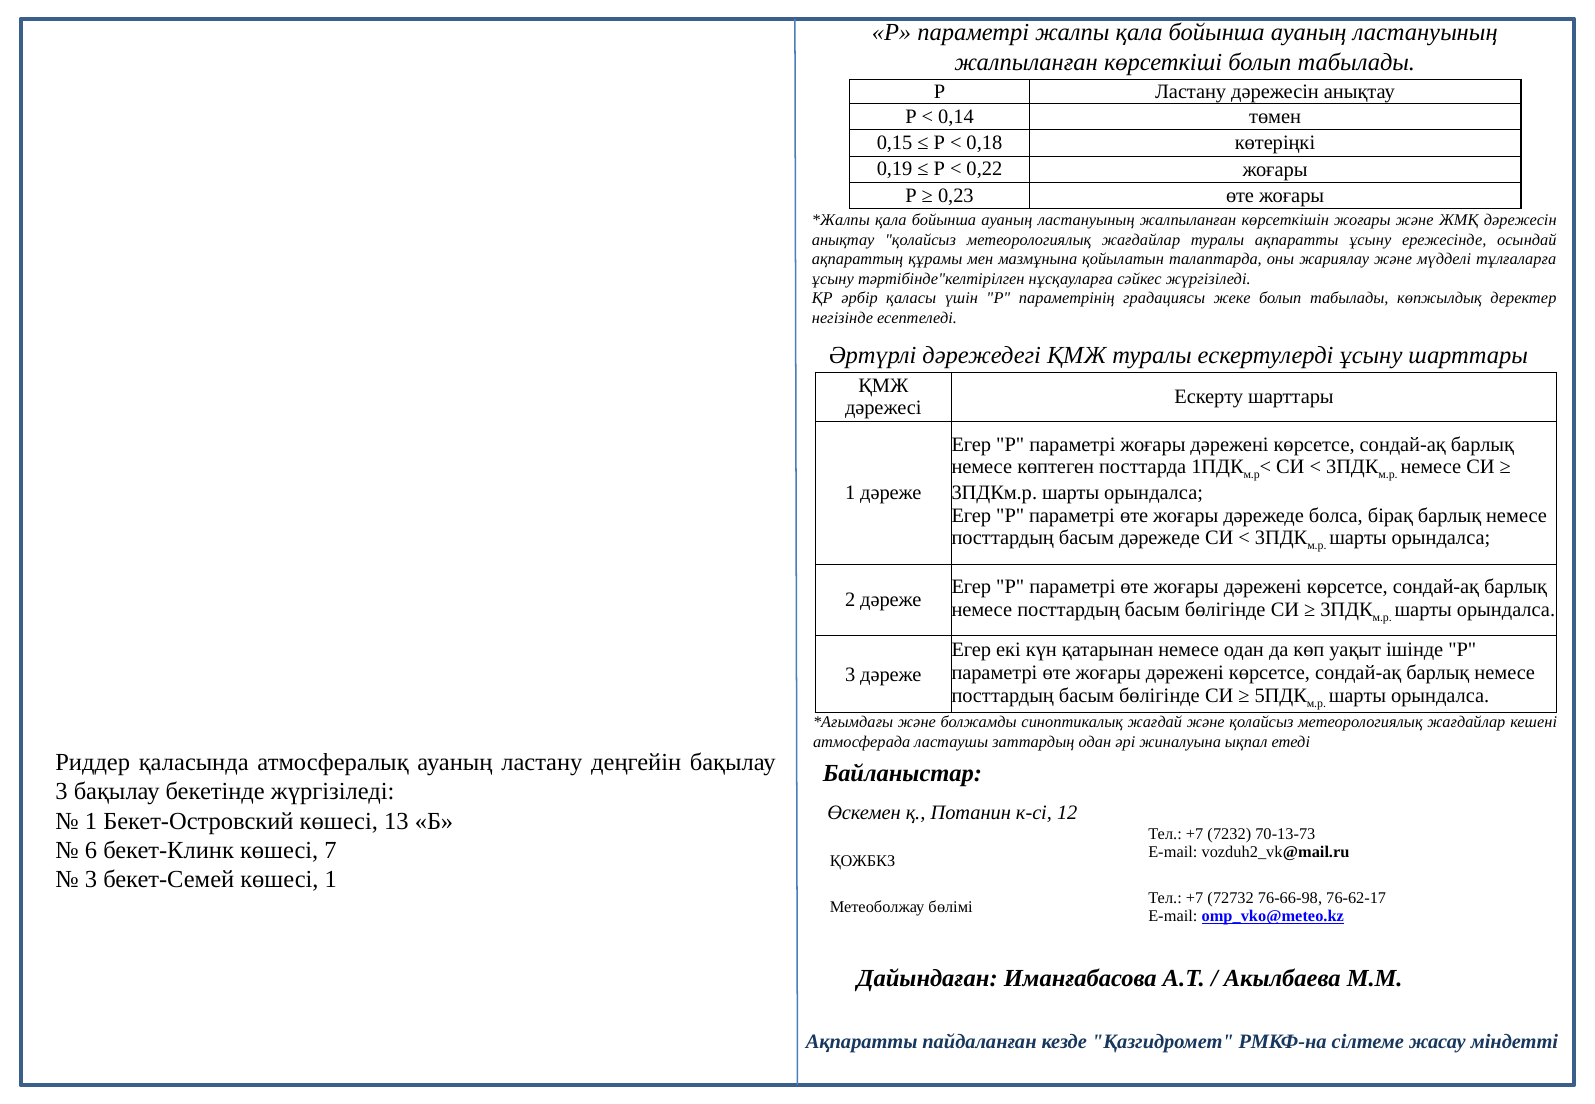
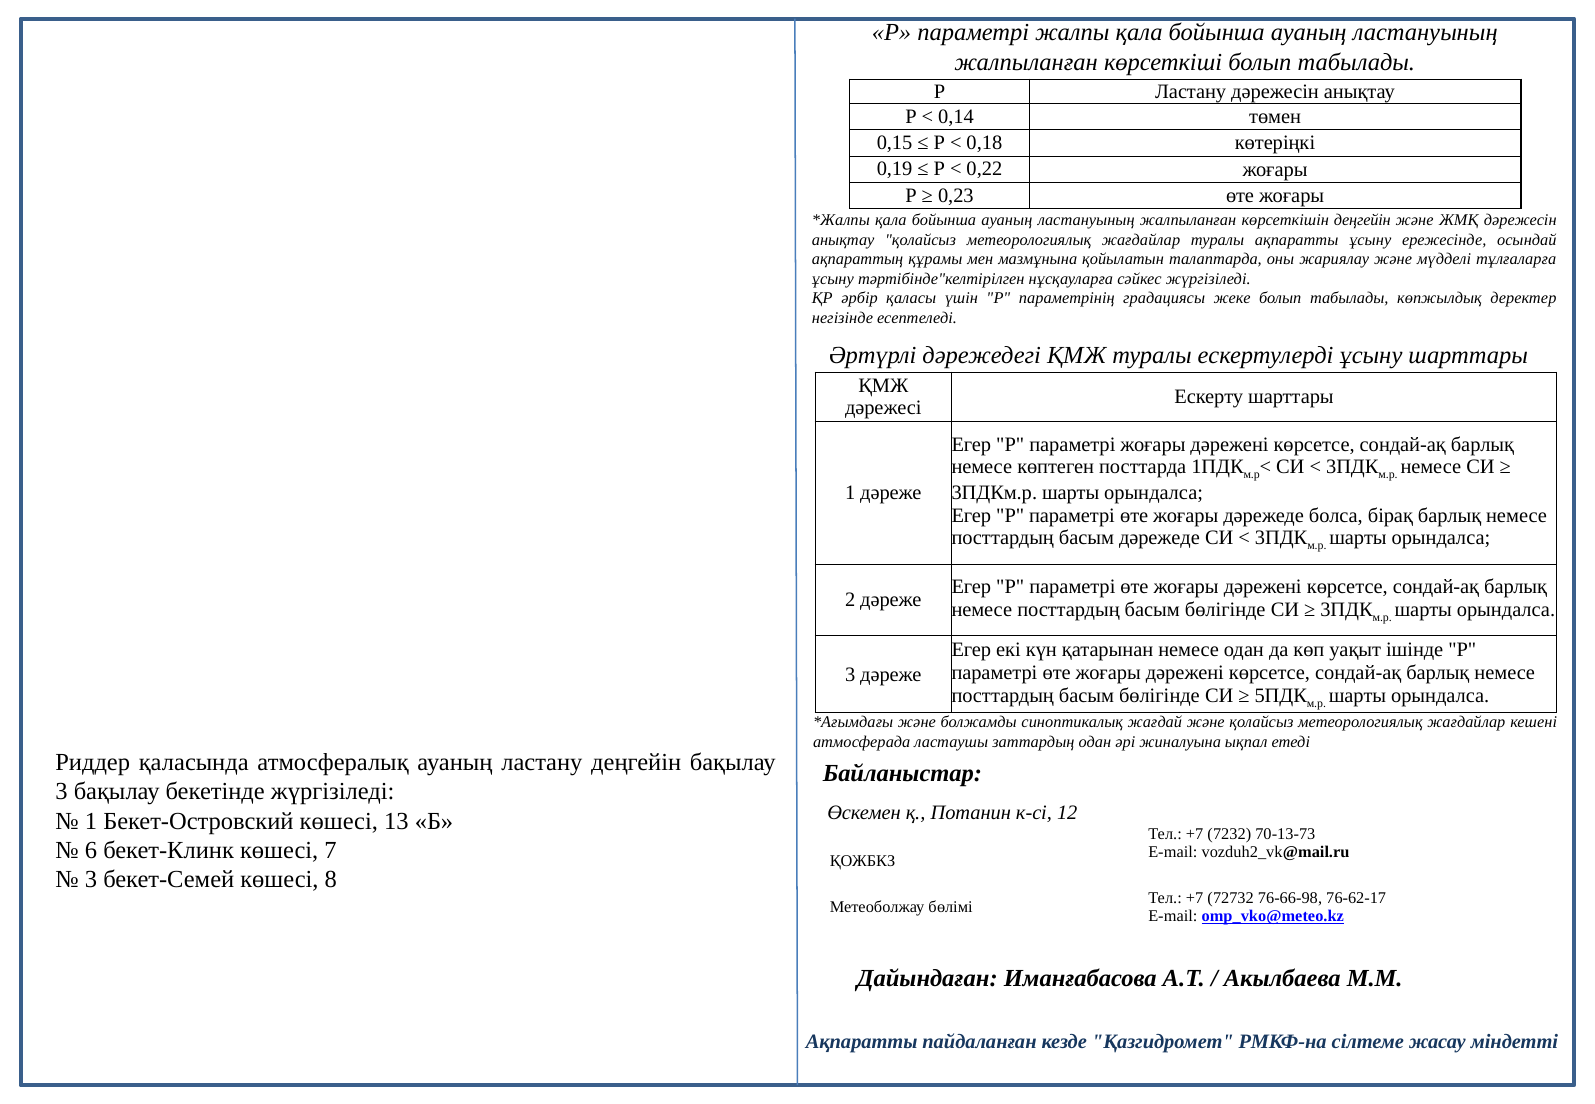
көрсеткішін жоғары: жоғары -> деңгейін
көшесі 1: 1 -> 8
